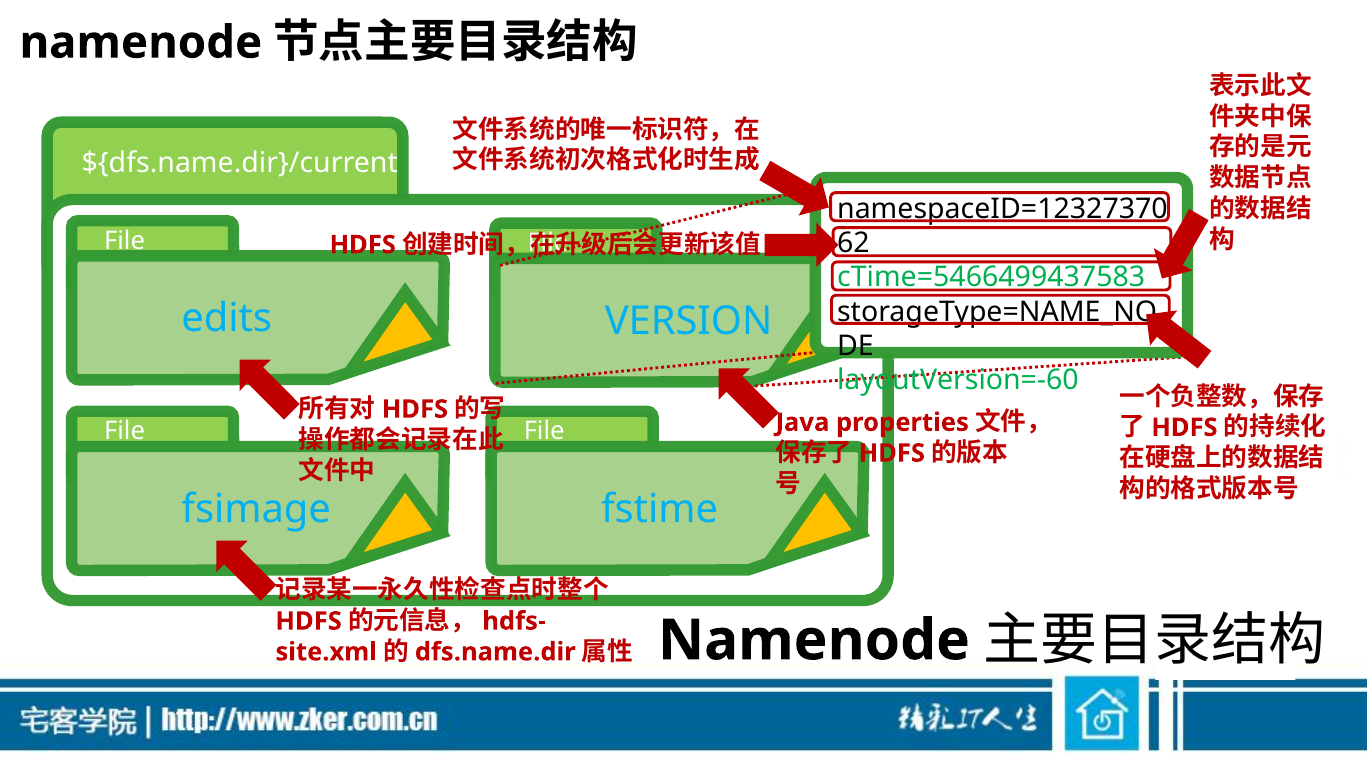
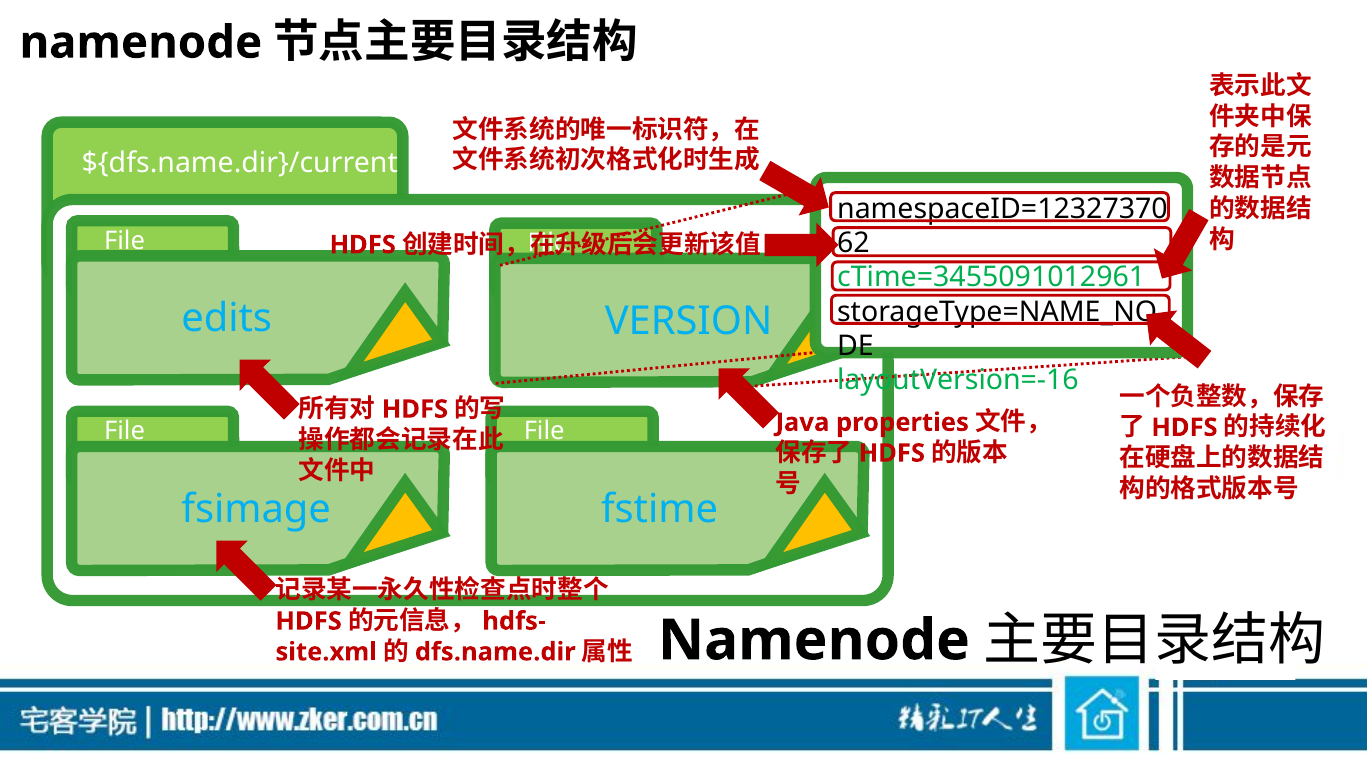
cTime=5466499437583: cTime=5466499437583 -> cTime=3455091012961
layoutVersion=-60: layoutVersion=-60 -> layoutVersion=-16
